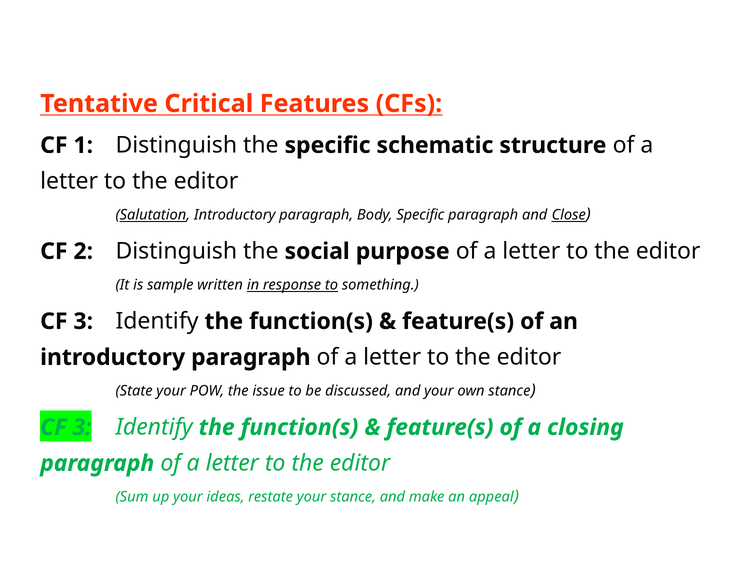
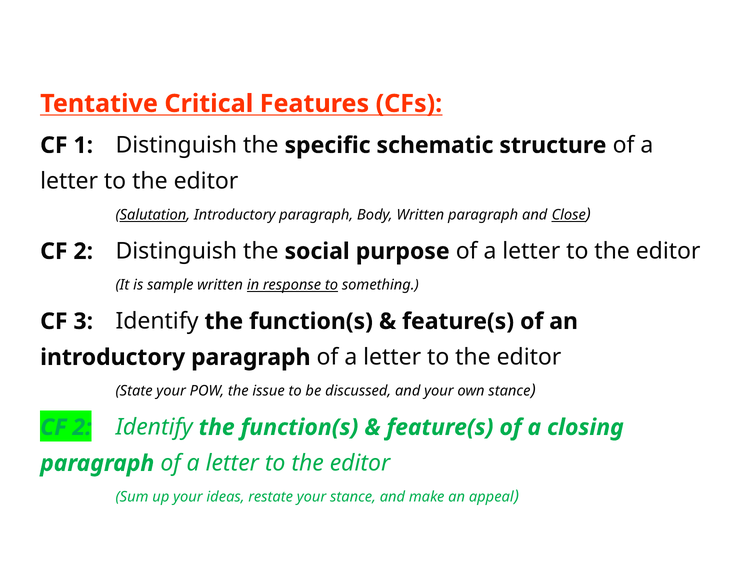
Body Specific: Specific -> Written
3 at (82, 427): 3 -> 2
